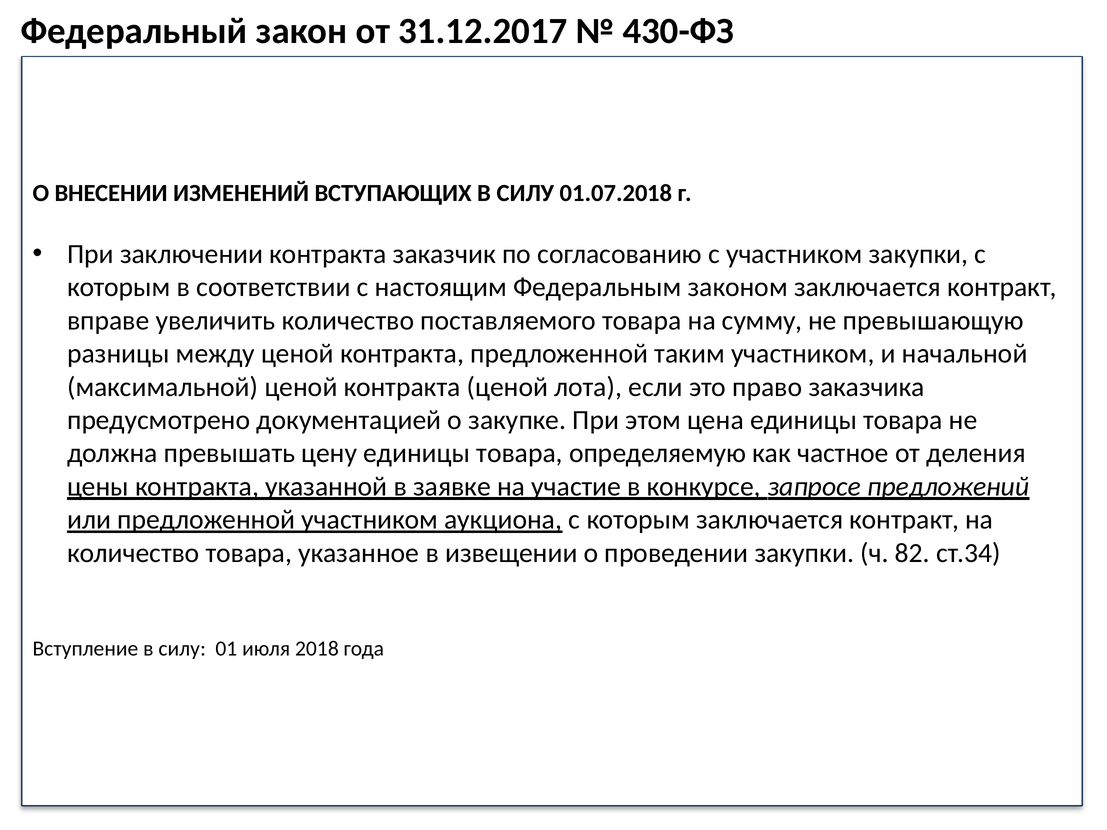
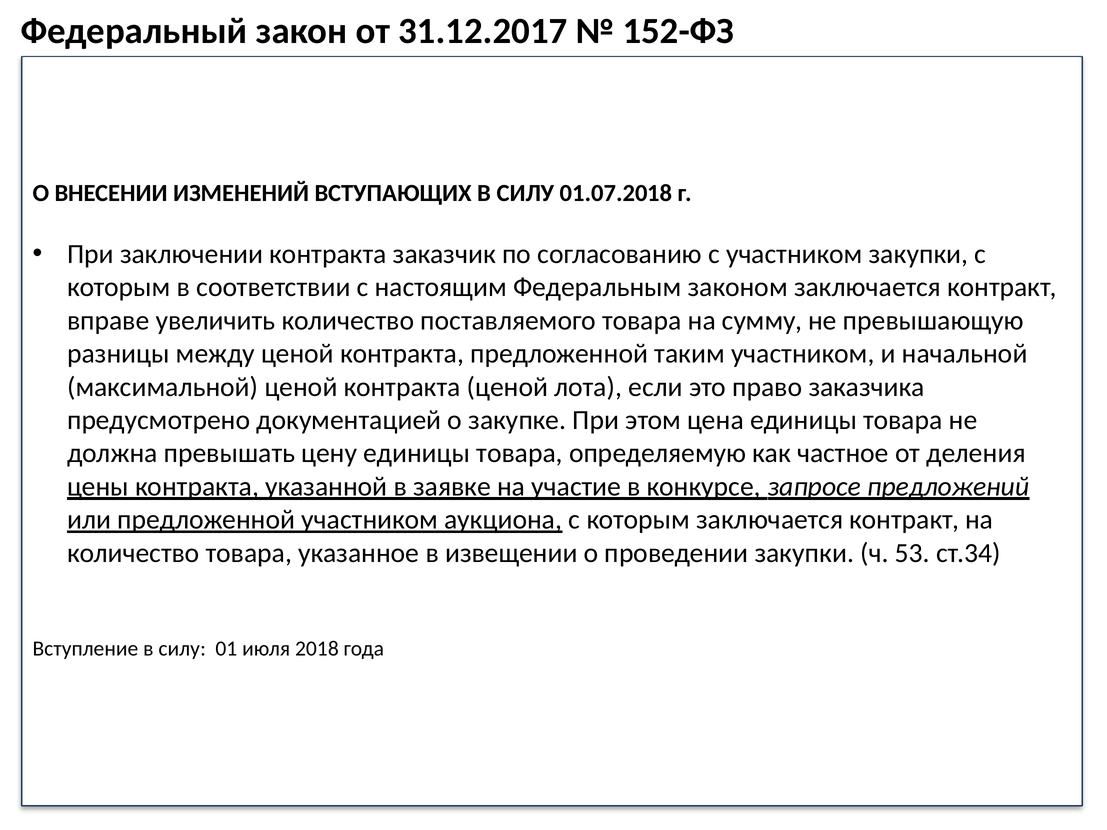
430-ФЗ: 430-ФЗ -> 152-ФЗ
82: 82 -> 53
